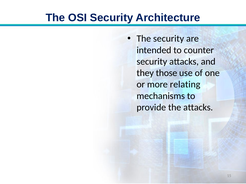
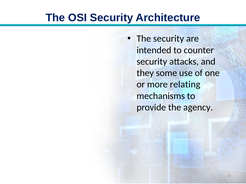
those: those -> some
the attacks: attacks -> agency
